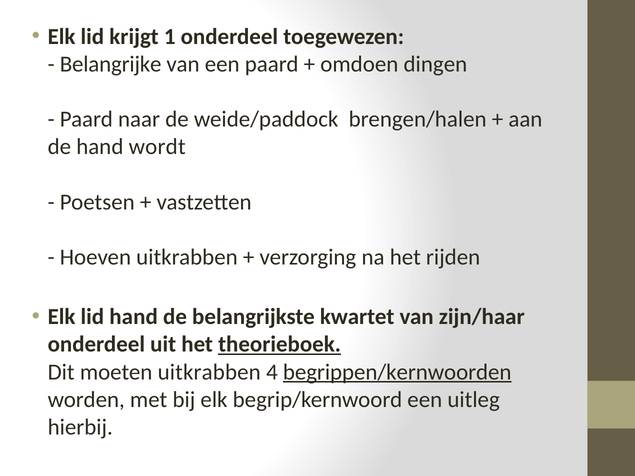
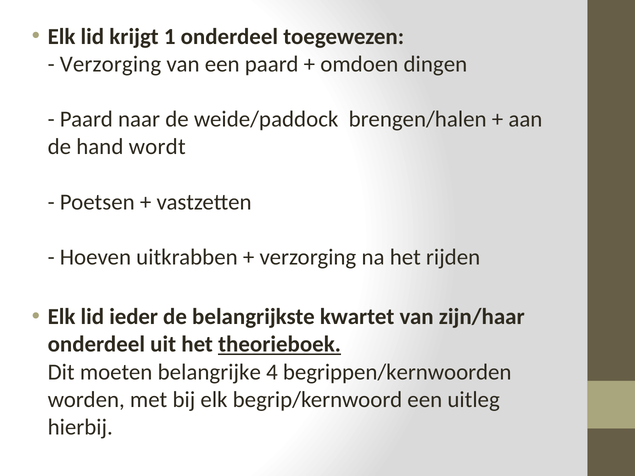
Belangrijke at (111, 64): Belangrijke -> Verzorging
lid hand: hand -> ieder
moeten uitkrabben: uitkrabben -> belangrijke
begrippen/kernwoorden underline: present -> none
